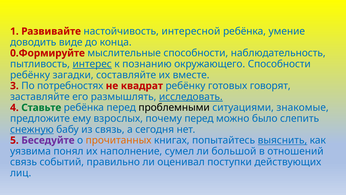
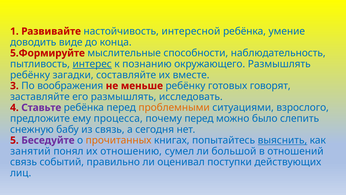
0.Формируйте: 0.Формируйте -> 5.Формируйте
окружающего Способности: Способности -> Размышлять
потребностях: потребностях -> воображения
квадрат: квадрат -> меньше
исследовать underline: present -> none
Ставьте colour: green -> purple
проблемными colour: black -> orange
знакомые: знакомые -> взрослого
взрослых: взрослых -> процесса
снежную underline: present -> none
уязвима: уязвима -> занятий
наполнение: наполнение -> отношению
